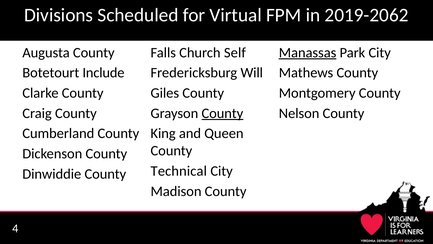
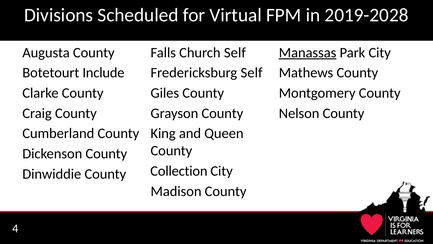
2019-2062: 2019-2062 -> 2019-2028
Fredericksburg Will: Will -> Self
County at (222, 113) underline: present -> none
Technical: Technical -> Collection
